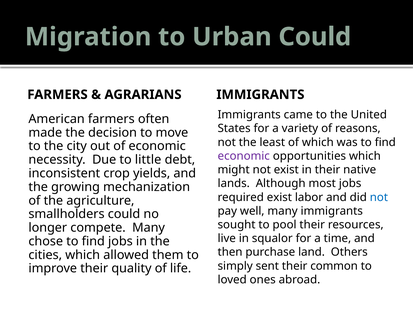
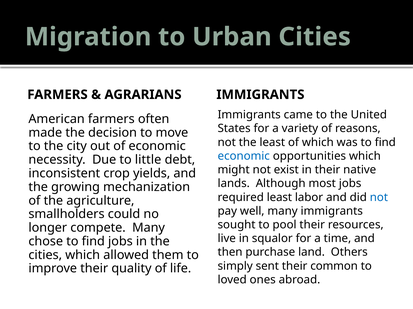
Urban Could: Could -> Cities
economic at (244, 156) colour: purple -> blue
required exist: exist -> least
